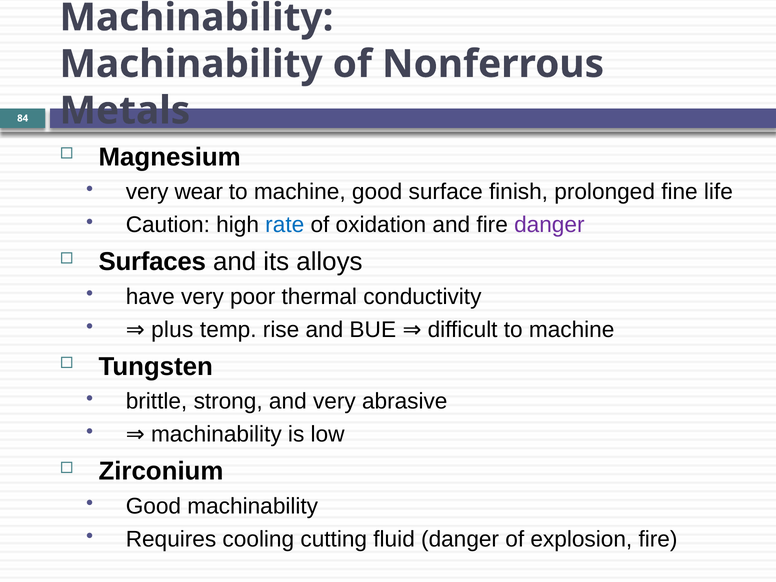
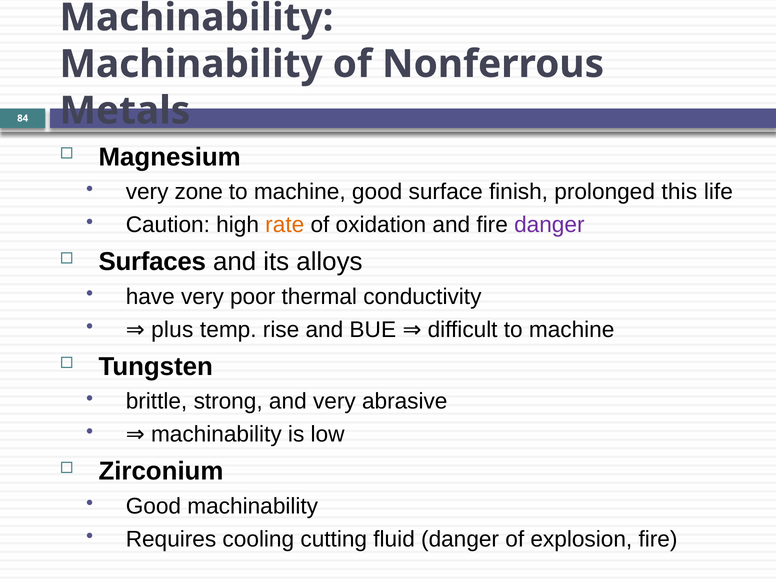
wear: wear -> zone
fine: fine -> this
rate colour: blue -> orange
